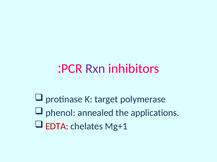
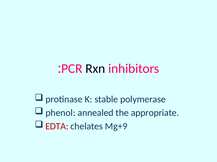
Rxn colour: purple -> black
target: target -> stable
applications: applications -> appropriate
Mg+1: Mg+1 -> Mg+9
